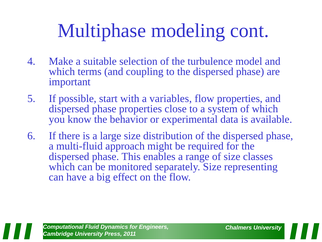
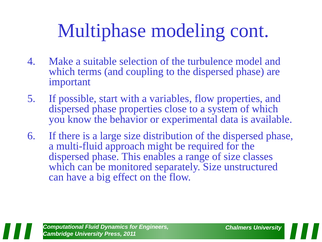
representing: representing -> unstructured
